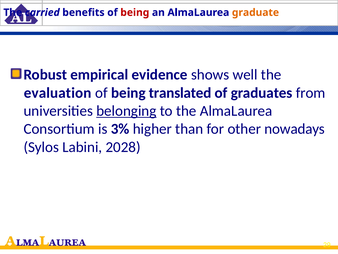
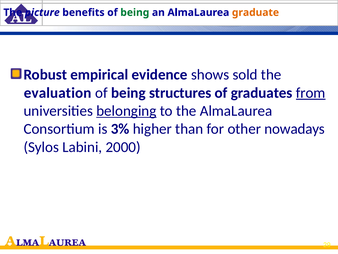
carried: carried -> picture
being at (135, 12) colour: red -> green
well: well -> sold
translated: translated -> structures
from underline: none -> present
2028: 2028 -> 2000
